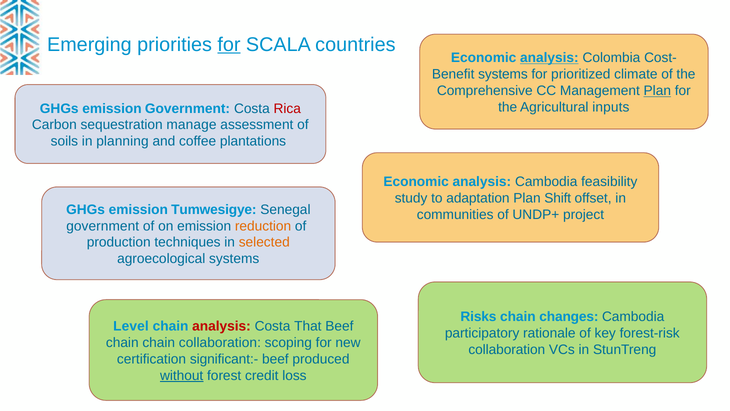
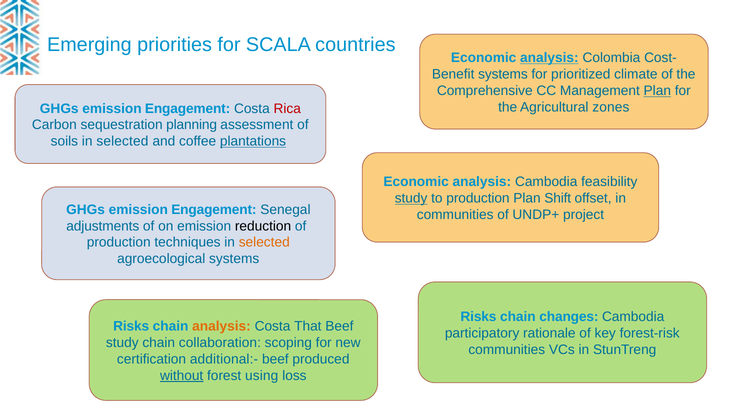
for at (229, 44) underline: present -> none
inputs: inputs -> zones
Government at (187, 108): Government -> Engagement
manage: manage -> planning
soils in planning: planning -> selected
plantations underline: none -> present
study at (411, 198) underline: none -> present
to adaptation: adaptation -> production
Tumwesigye at (214, 209): Tumwesigye -> Engagement
government at (103, 226): government -> adjustments
reduction colour: orange -> black
Level at (131, 326): Level -> Risks
analysis at (221, 326) colour: red -> orange
chain at (122, 342): chain -> study
collaboration at (507, 349): collaboration -> communities
significant:-: significant:- -> additional:-
credit: credit -> using
